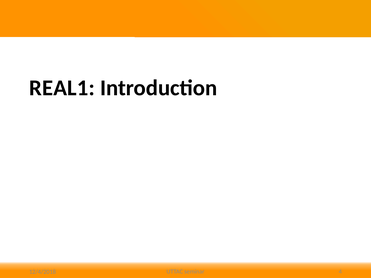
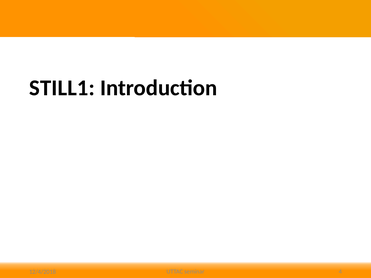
REAL1: REAL1 -> STILL1
